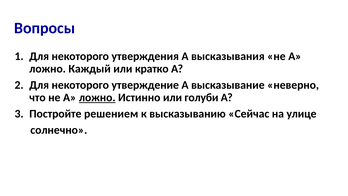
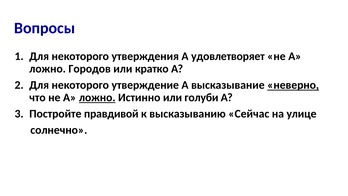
высказывания: высказывания -> удовлетворяет
Каждый: Каждый -> Городов
неверно underline: none -> present
решением: решением -> правдивой
